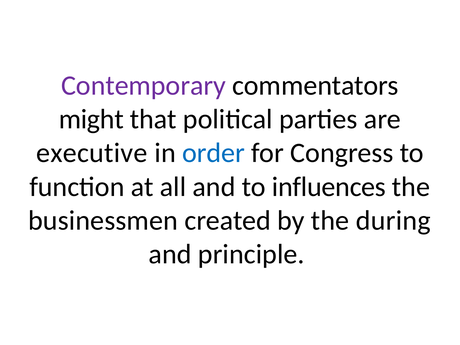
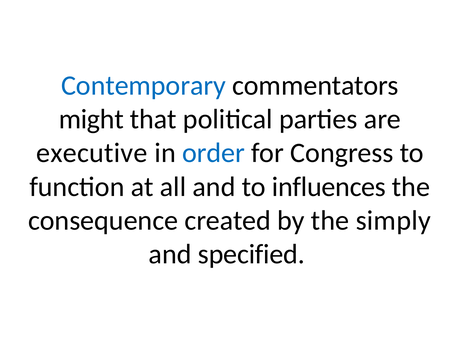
Contemporary colour: purple -> blue
businessmen: businessmen -> consequence
during: during -> simply
principle: principle -> specified
